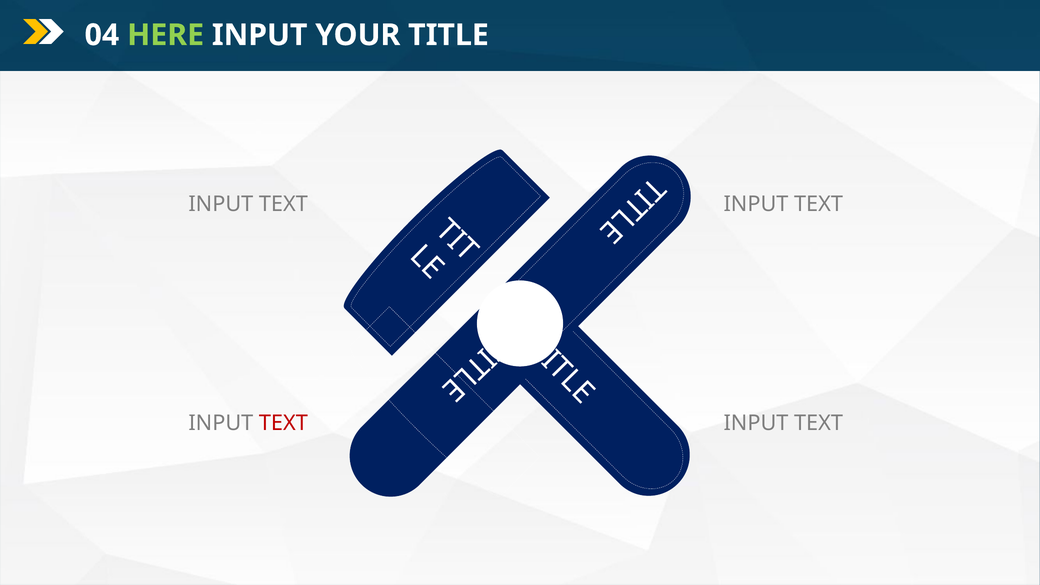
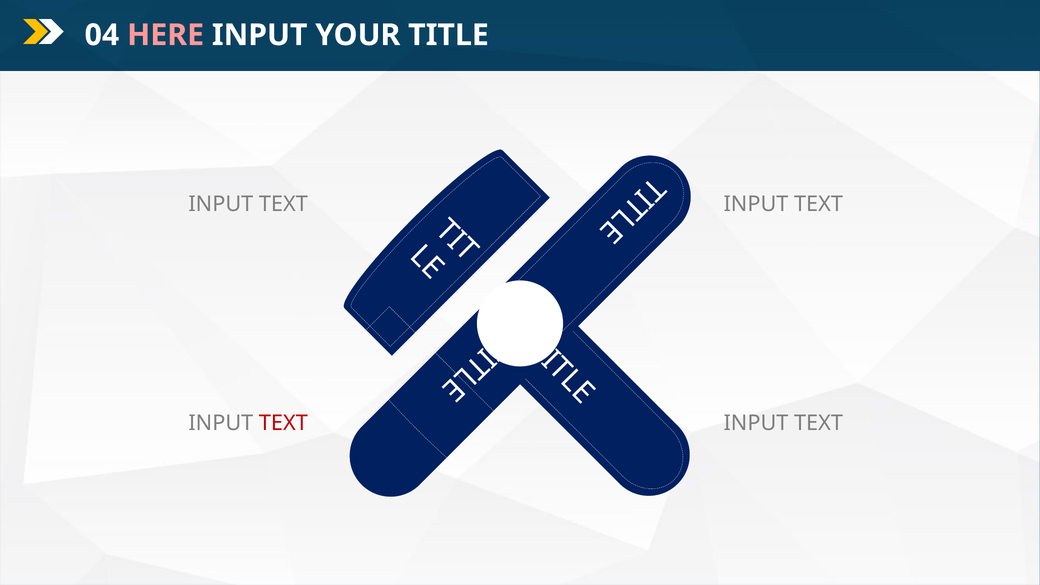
HERE colour: light green -> pink
